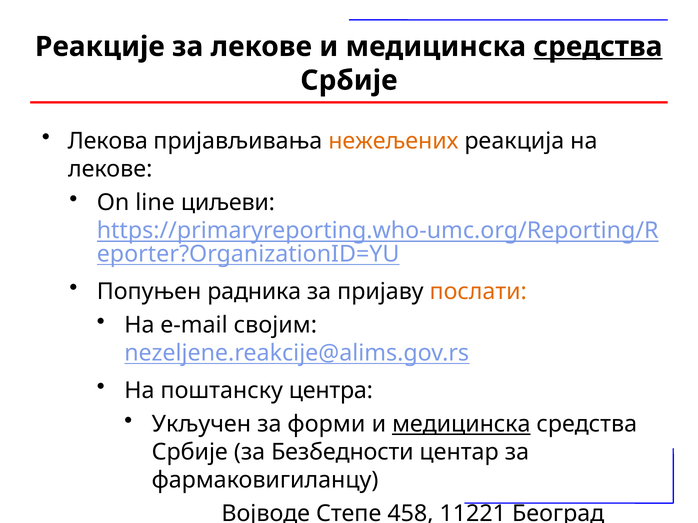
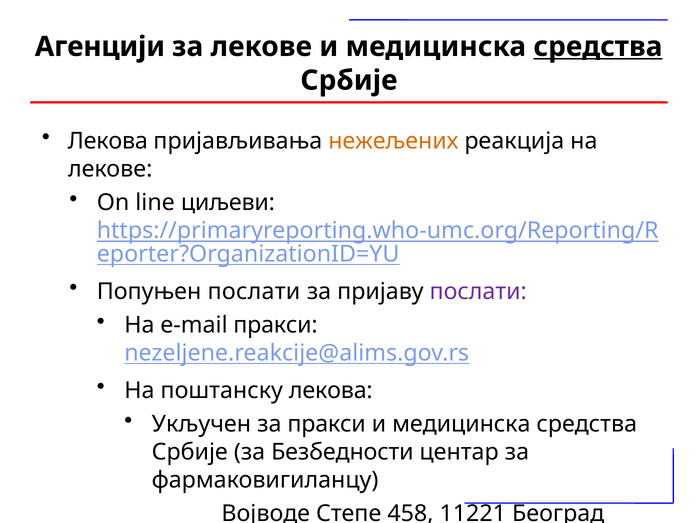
Реакције: Реакције -> Агенцији
Попуњен радника: радника -> послати
послати at (478, 292) colour: orange -> purple
е-mail својим: својим -> пракси
поштанску центра: центра -> лекова
за форми: форми -> пракси
медицинска at (461, 425) underline: present -> none
